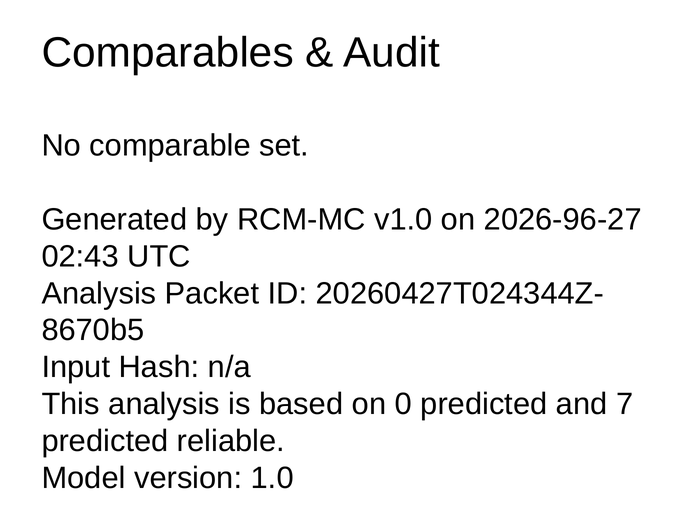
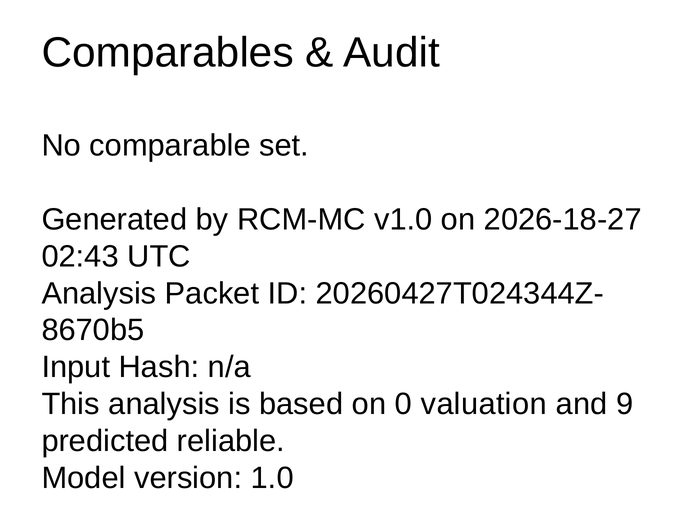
2026-96-27: 2026-96-27 -> 2026-18-27
0 predicted: predicted -> valuation
7: 7 -> 9
